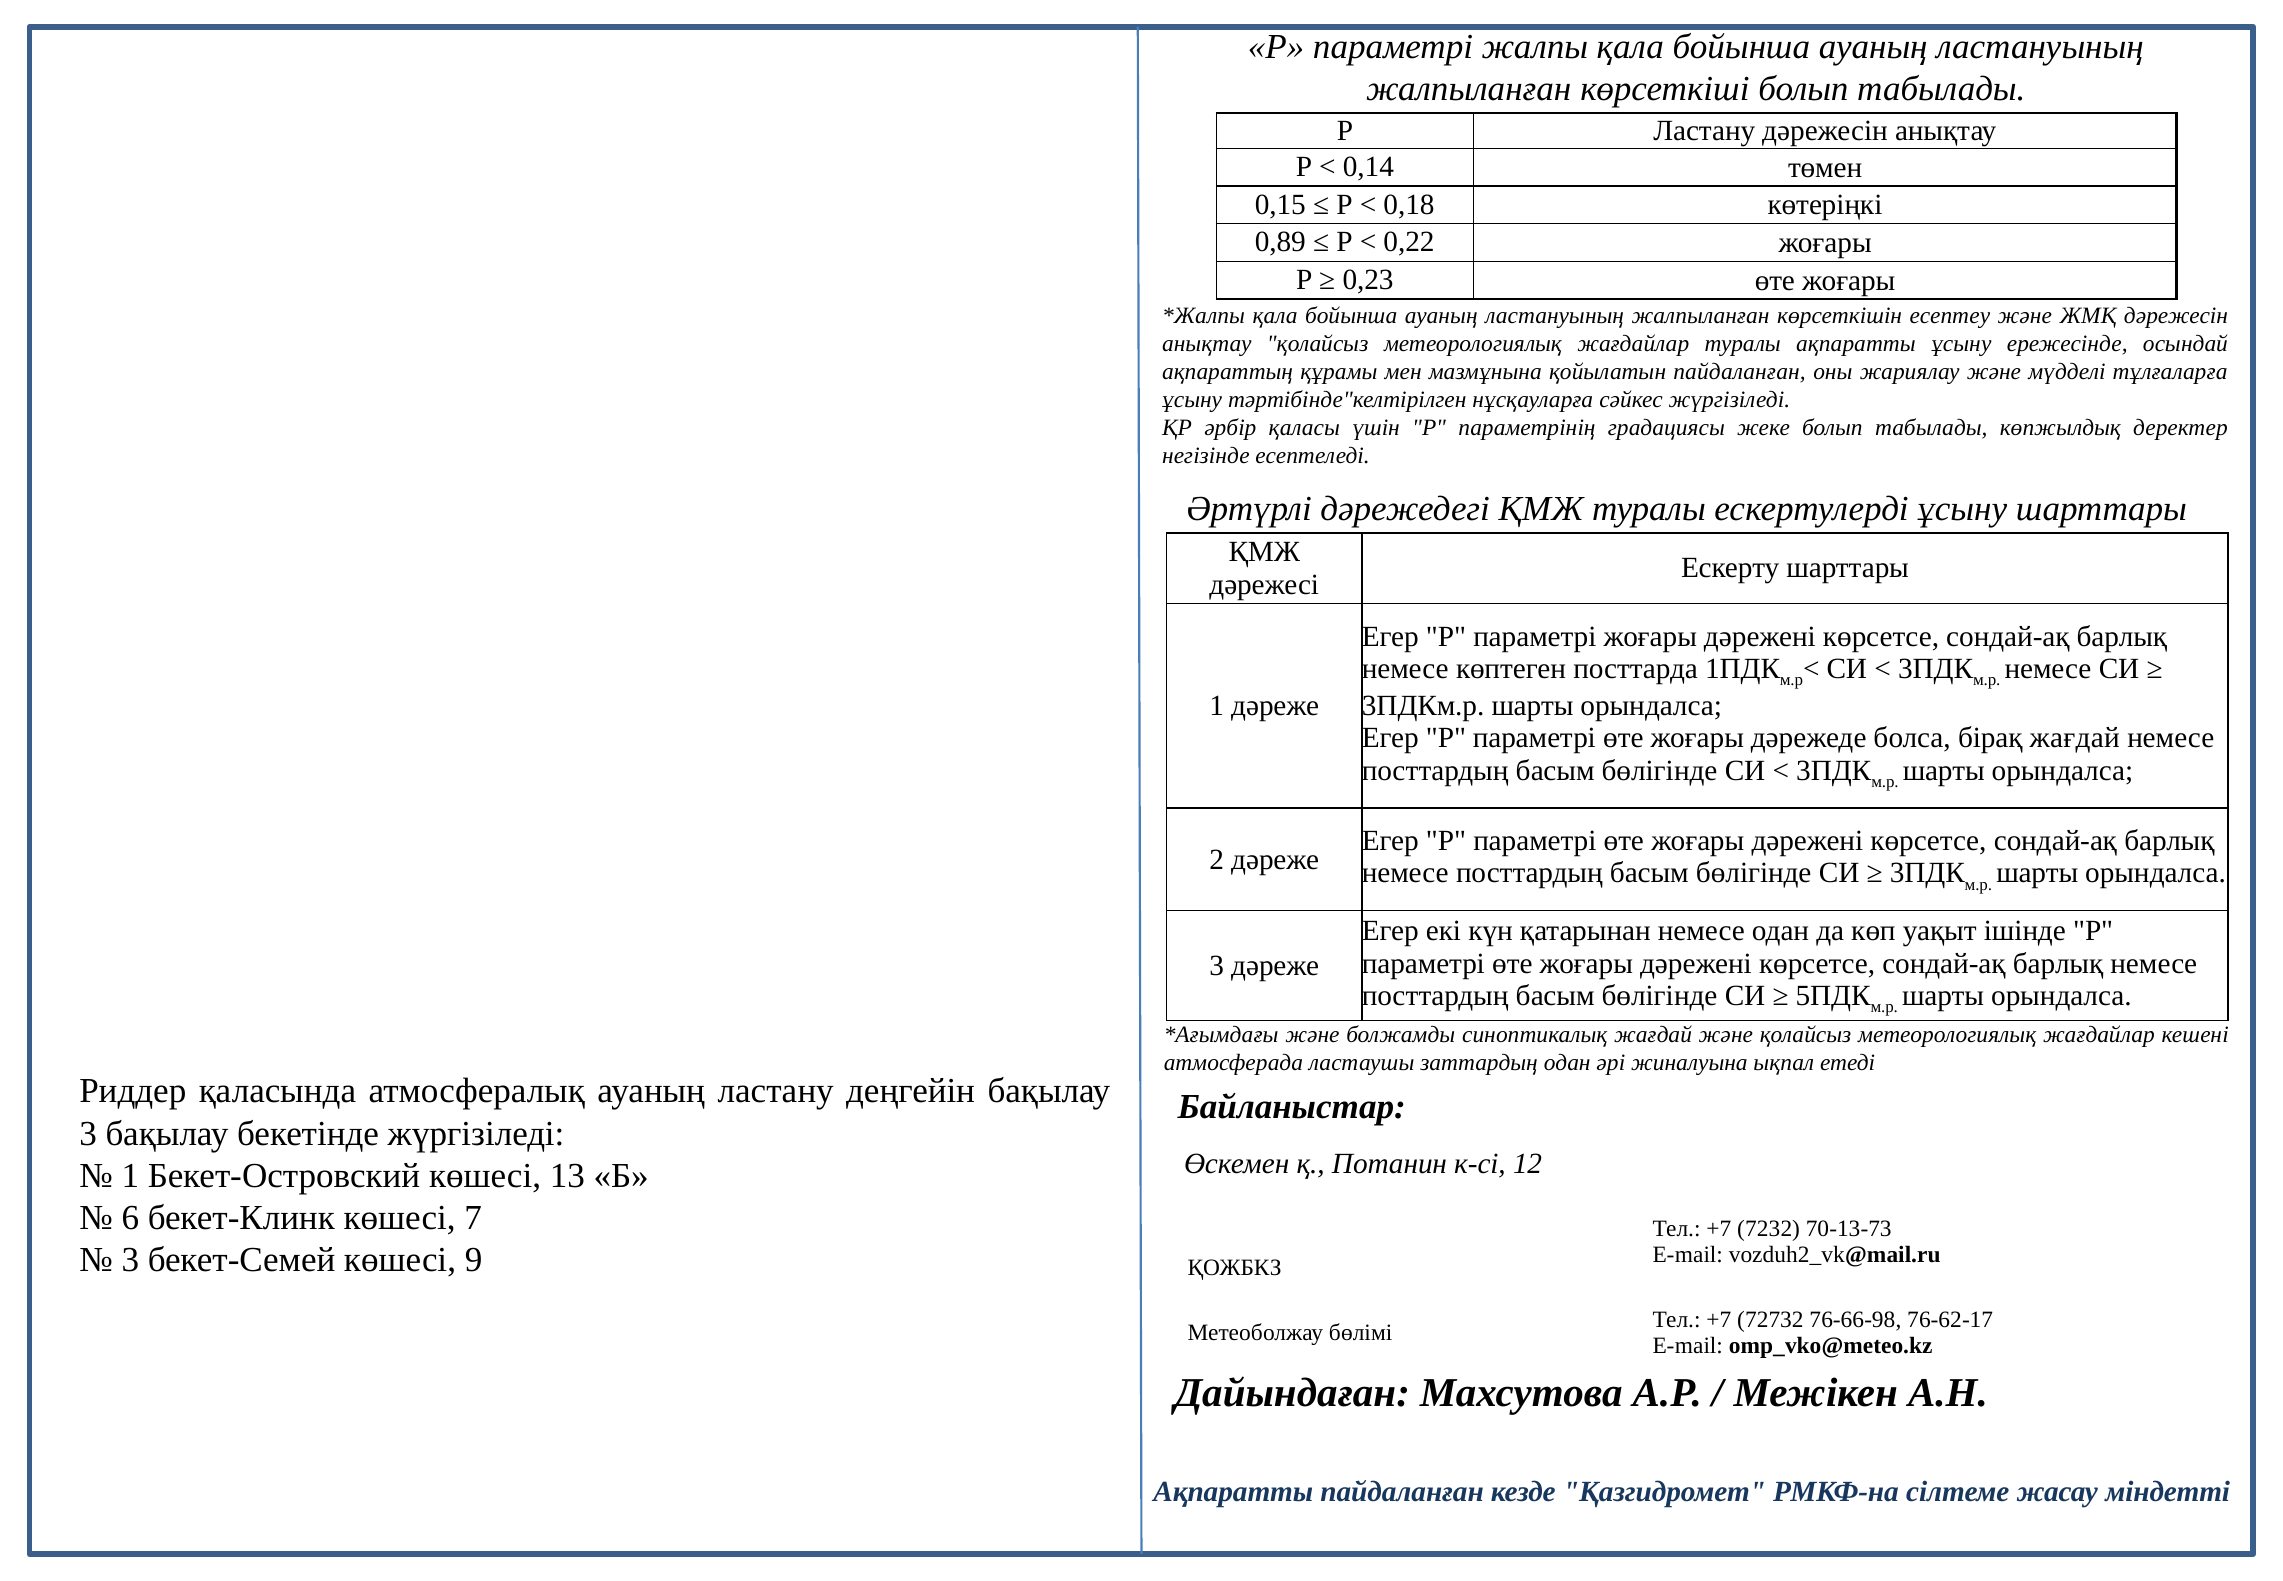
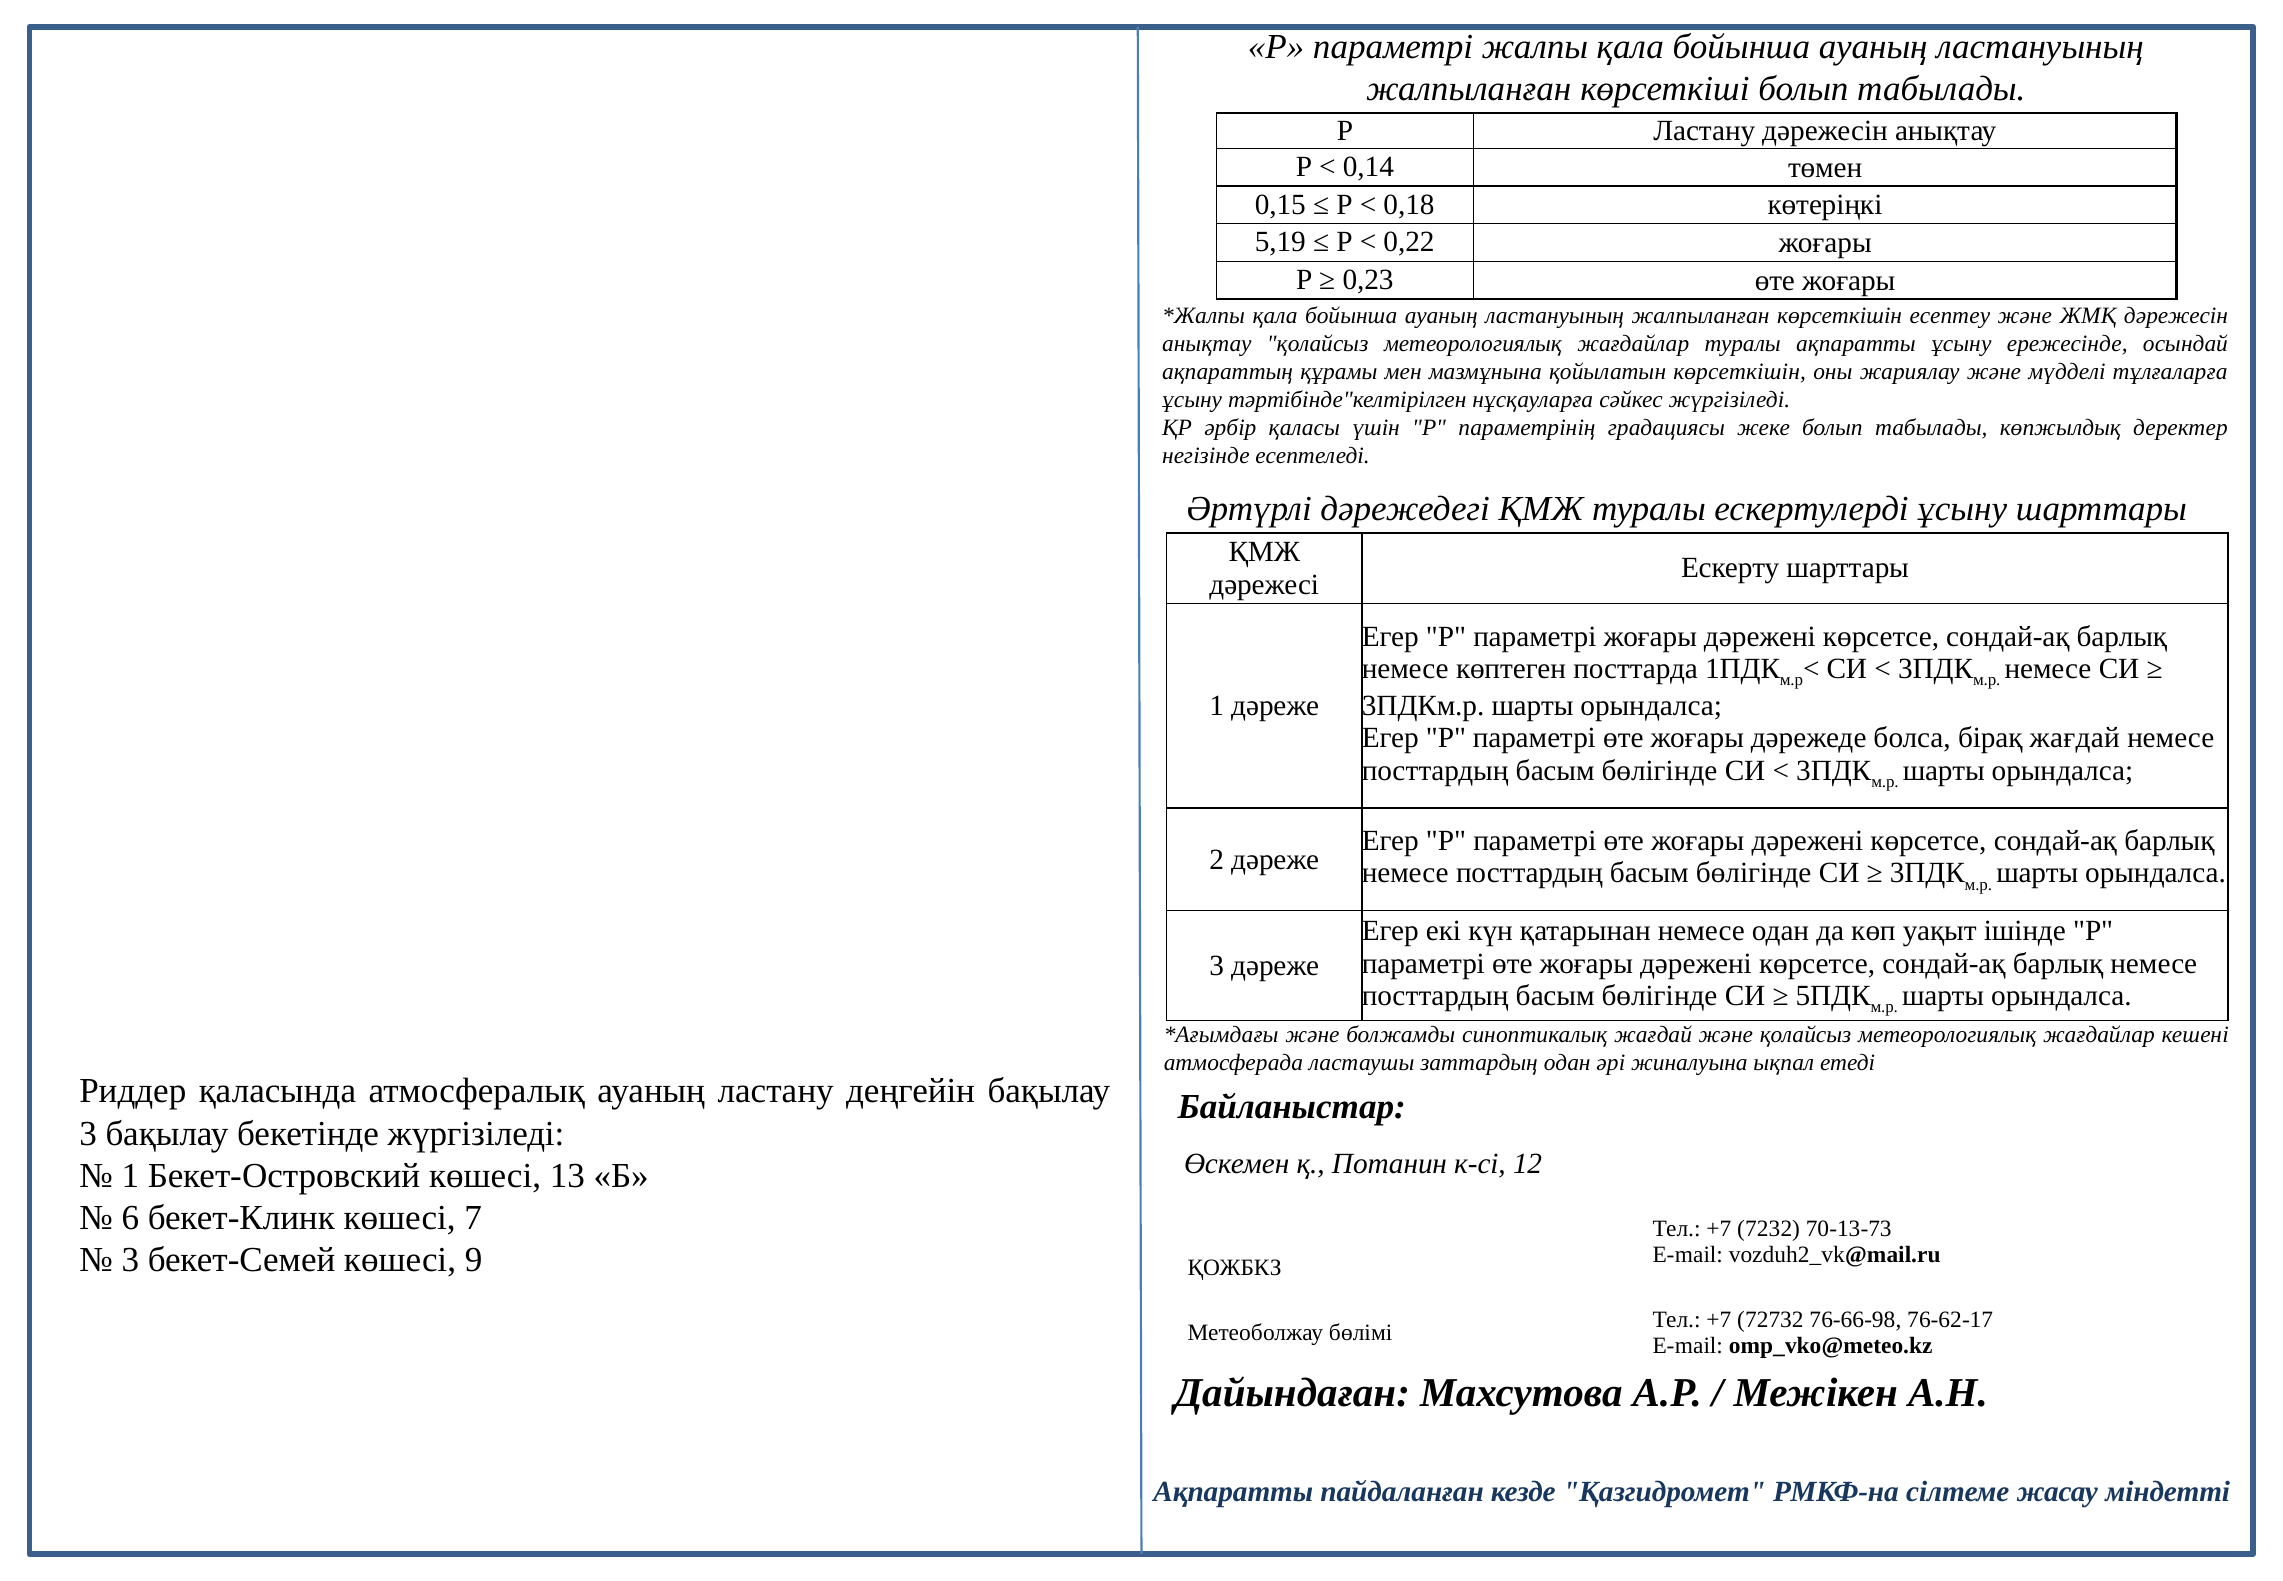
0,89: 0,89 -> 5,19
қойылатын пайдаланған: пайдаланған -> көрсеткішін
